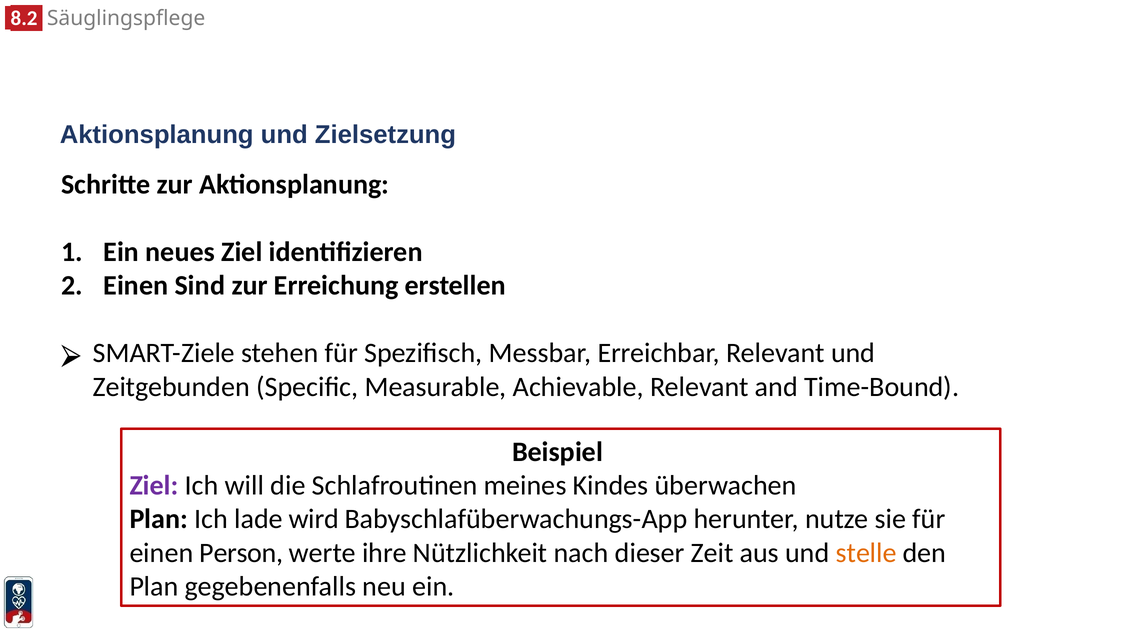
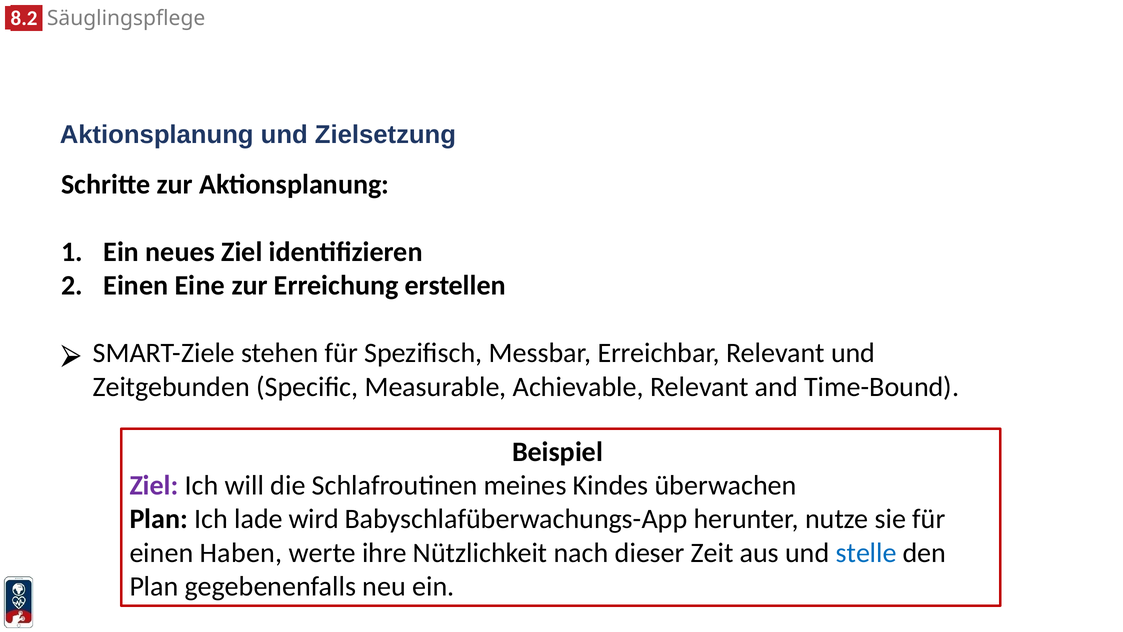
Sind: Sind -> Eine
Person: Person -> Haben
stelle colour: orange -> blue
